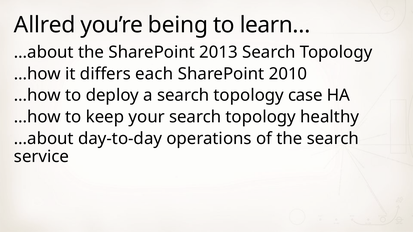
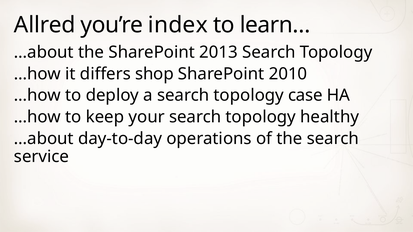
being: being -> index
each: each -> shop
